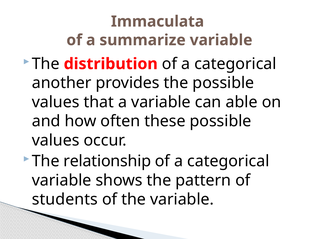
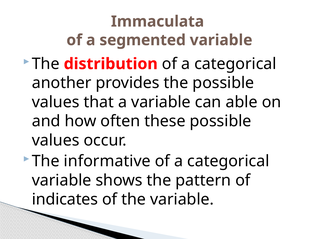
summarize: summarize -> segmented
relationship: relationship -> informative
students: students -> indicates
